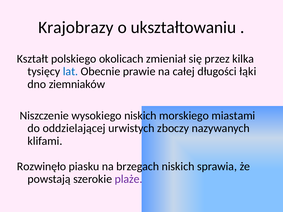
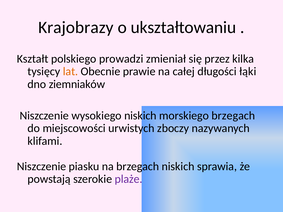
okolicach: okolicach -> prowadzi
lat colour: blue -> orange
morskiego miastami: miastami -> brzegach
oddzielającej: oddzielającej -> miejscowości
Rozwinęło at (42, 167): Rozwinęło -> Niszczenie
